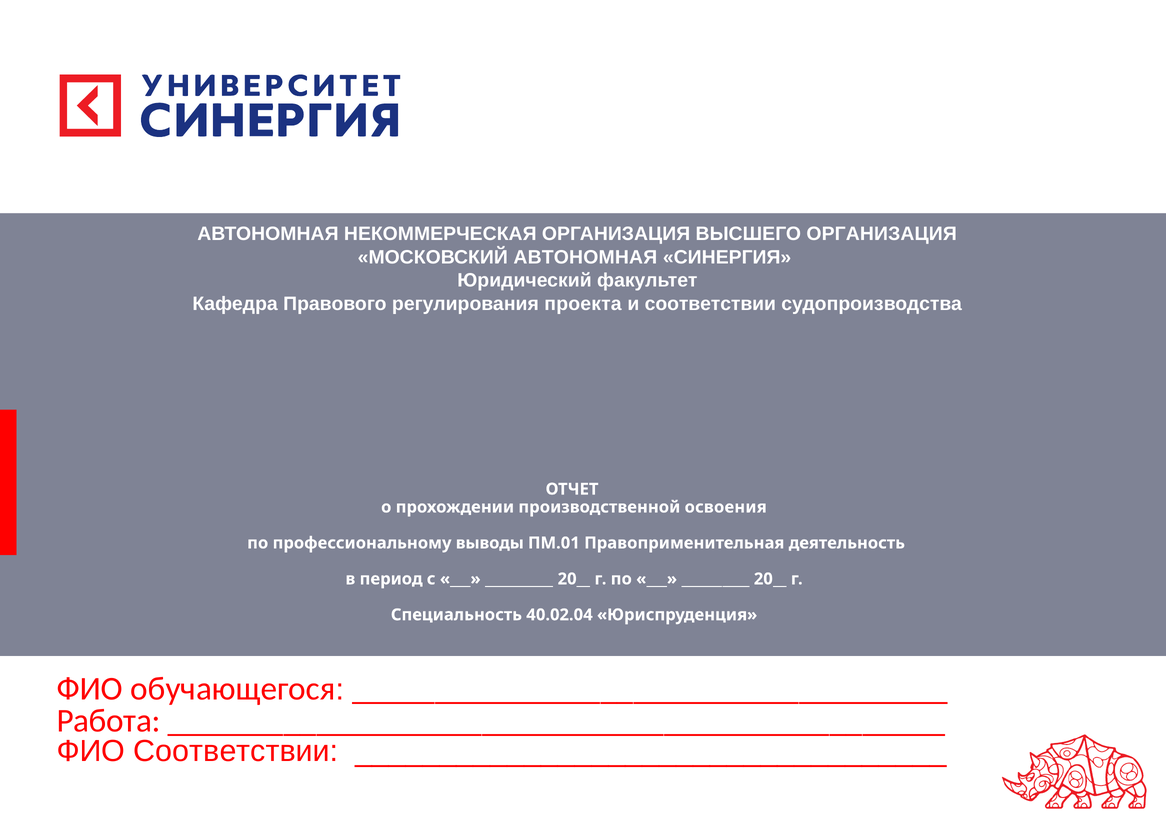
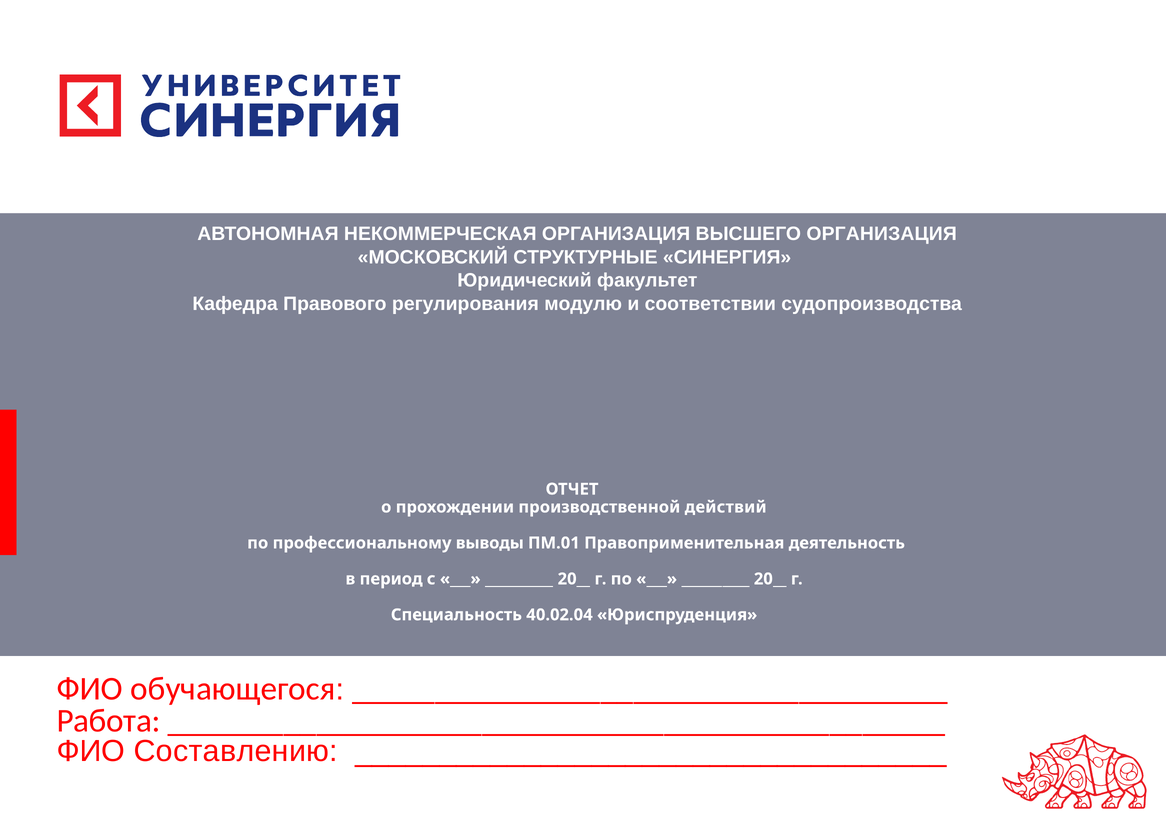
МОСКОВСКИЙ АВТОНОМНАЯ: АВТОНОМНАЯ -> СТРУКТУРНЫЕ
проекта: проекта -> модулю
освоения: освоения -> действий
ФИО Соответствии: Соответствии -> Составлению
